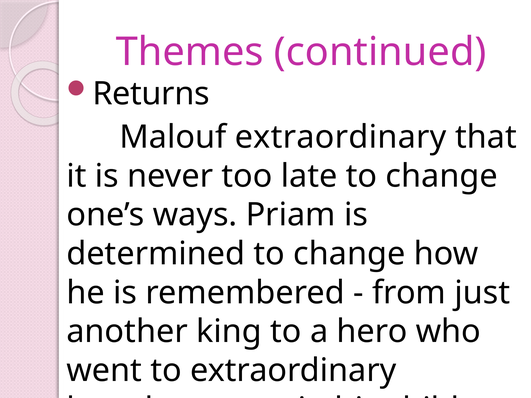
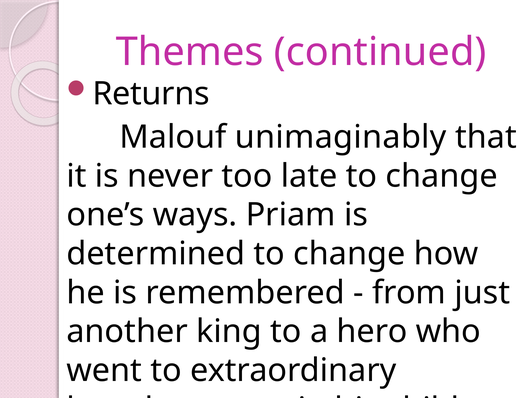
Malouf extraordinary: extraordinary -> unimaginably
